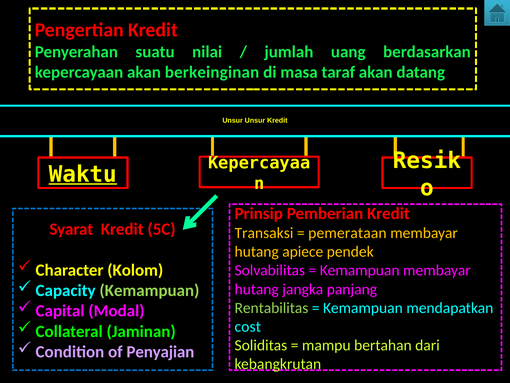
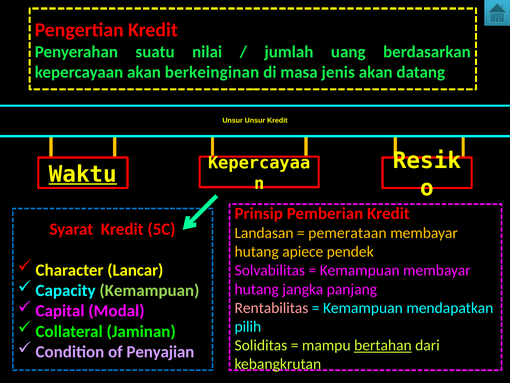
taraf: taraf -> jenis
Transaksi: Transaksi -> Landasan
Kolom: Kolom -> Lancar
Rentabilitas colour: light green -> pink
cost: cost -> pilih
bertahan underline: none -> present
